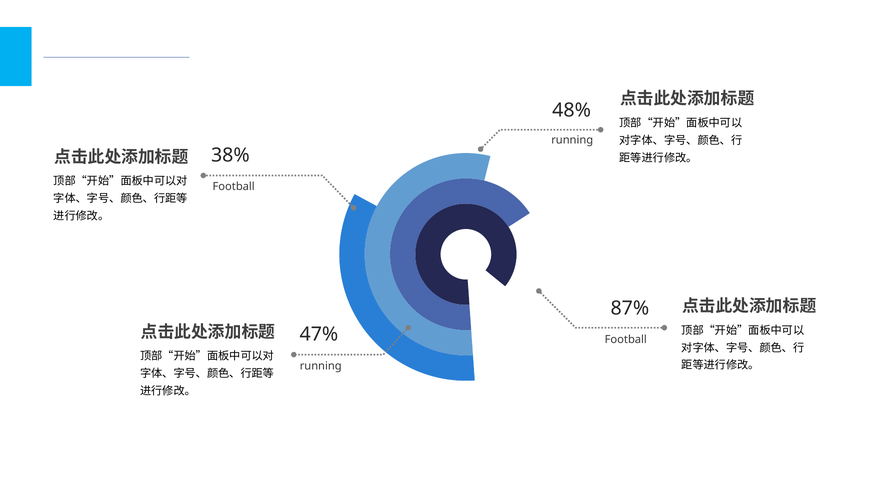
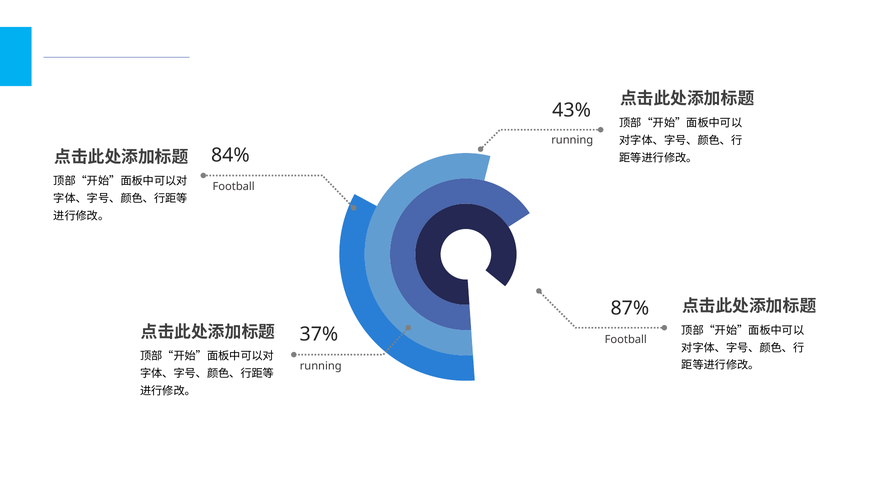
48%: 48% -> 43%
38%: 38% -> 84%
47%: 47% -> 37%
